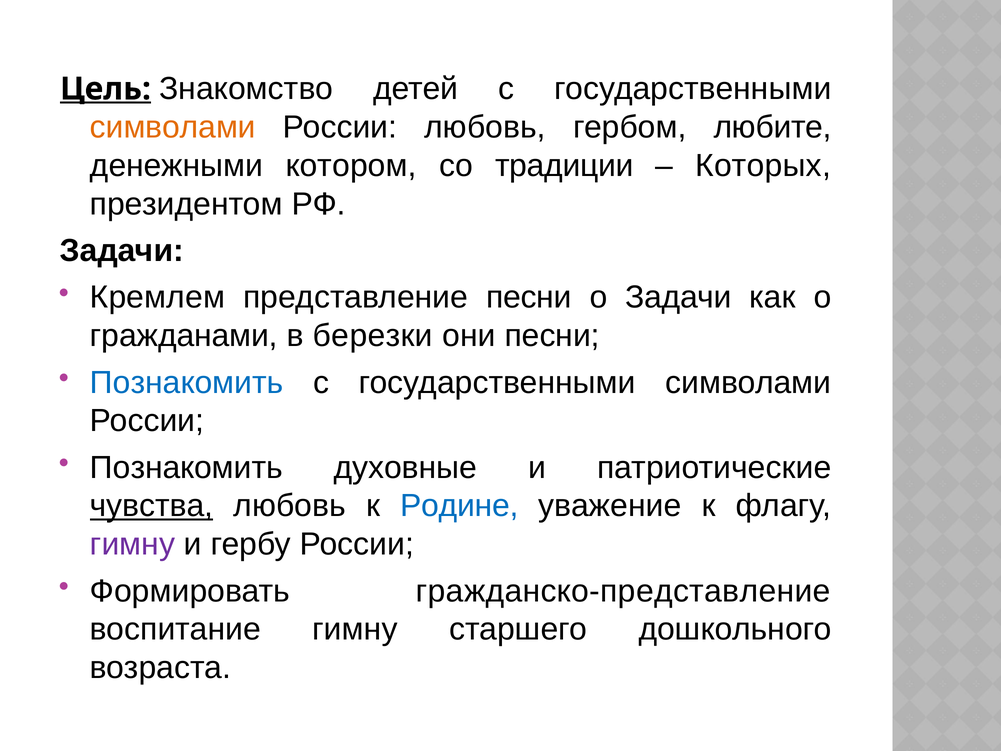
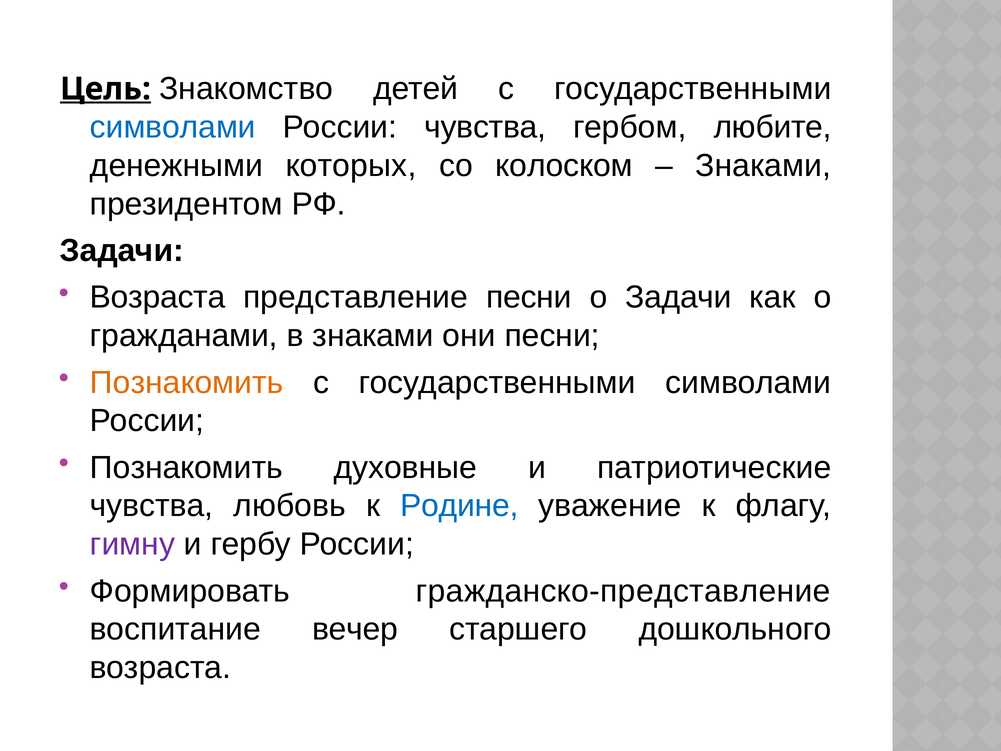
символами at (173, 127) colour: orange -> blue
России любовь: любовь -> чувства
котором: котором -> которых
традиции: традиции -> колоском
Которых at (763, 166): Которых -> Знаками
Кремлем at (157, 297): Кремлем -> Возраста
в березки: березки -> знаками
Познакомить at (187, 382) colour: blue -> orange
чувства at (152, 506) underline: present -> none
воспитание гимну: гимну -> вечер
